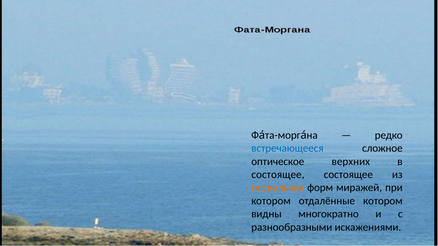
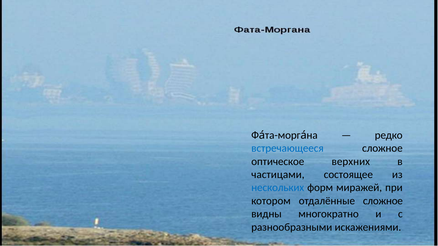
состоящее at (278, 175): состоящее -> частицами
нескольких colour: orange -> blue
отдалённые котором: котором -> сложное
